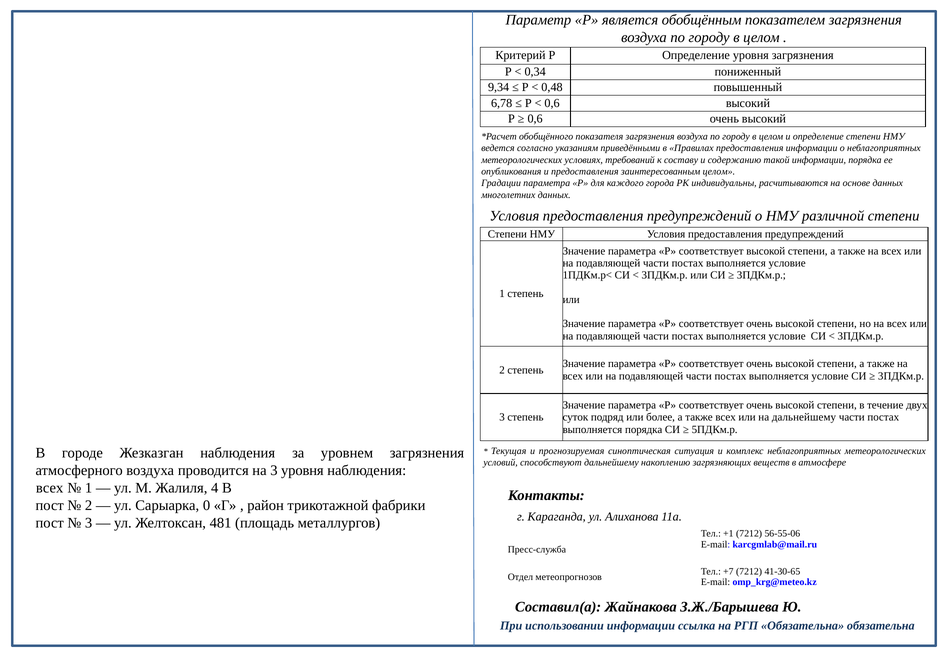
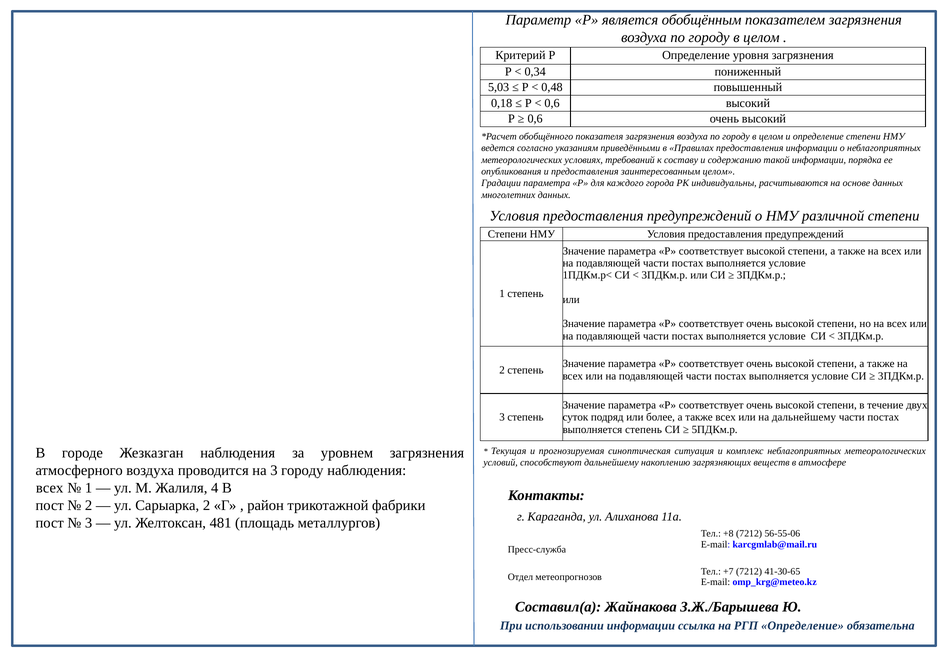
9,34: 9,34 -> 5,03
6,78: 6,78 -> 0,18
выполняется порядка: порядка -> степень
3 уровня: уровня -> городу
Сарыарка 0: 0 -> 2
+1: +1 -> +8
РГП Обязательна: Обязательна -> Определение
